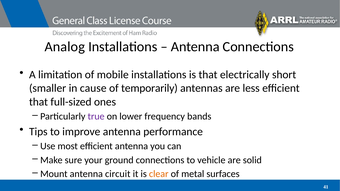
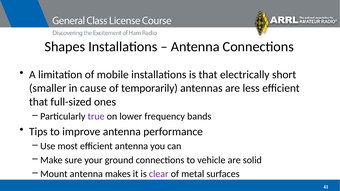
Analog: Analog -> Shapes
circuit: circuit -> makes
clear colour: orange -> purple
